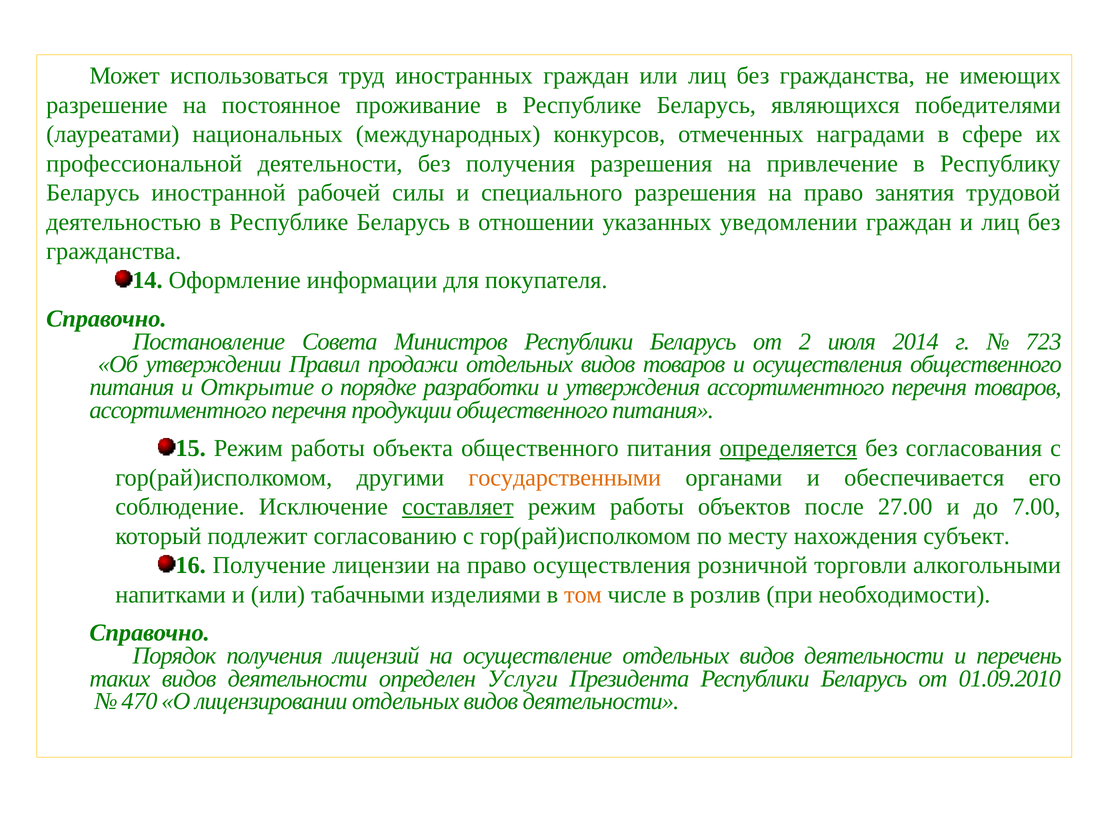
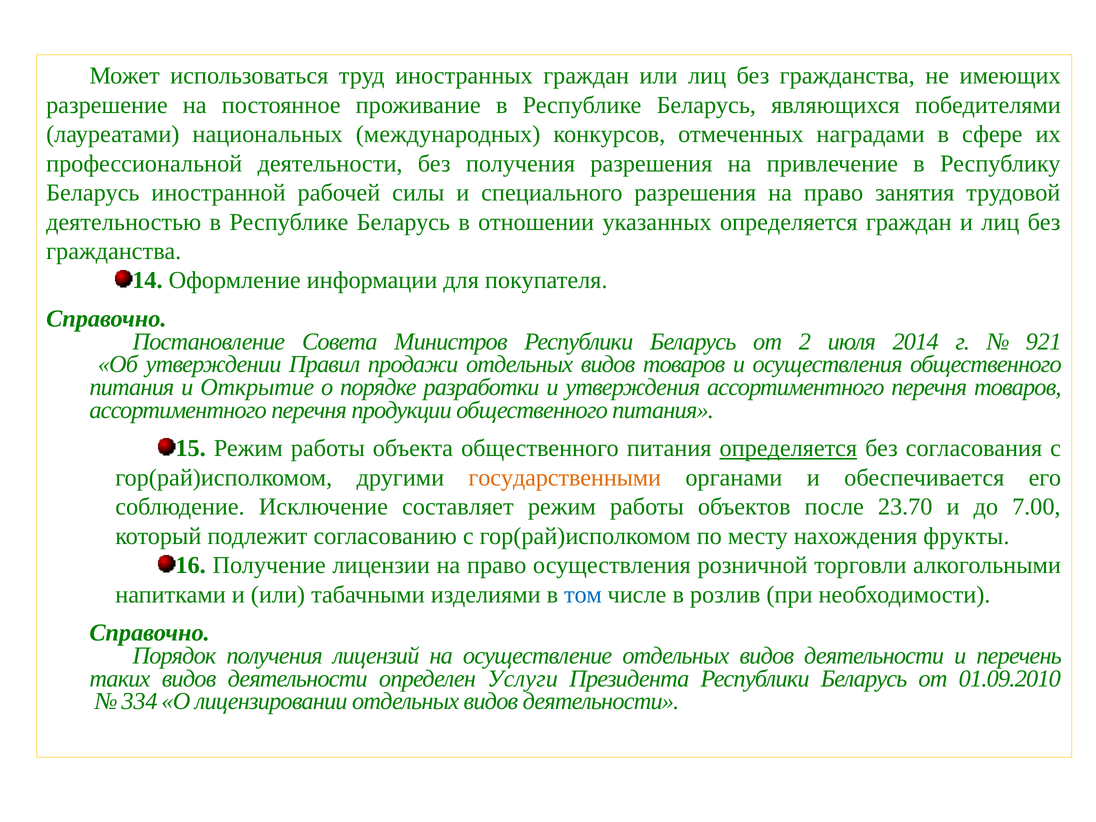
указанных уведомлении: уведомлении -> определяется
723: 723 -> 921
составляет underline: present -> none
27.00: 27.00 -> 23.70
субъект: субъект -> фрукты
том colour: orange -> blue
470: 470 -> 334
